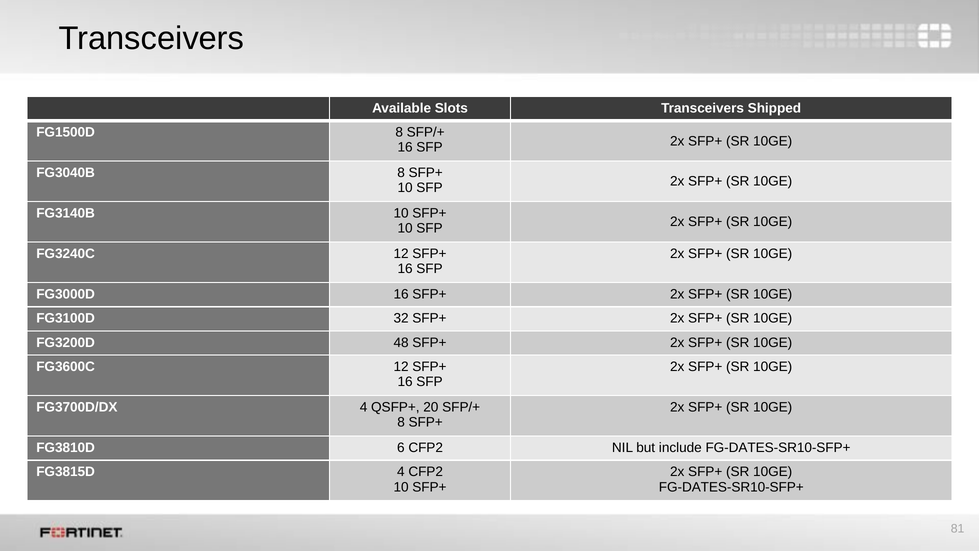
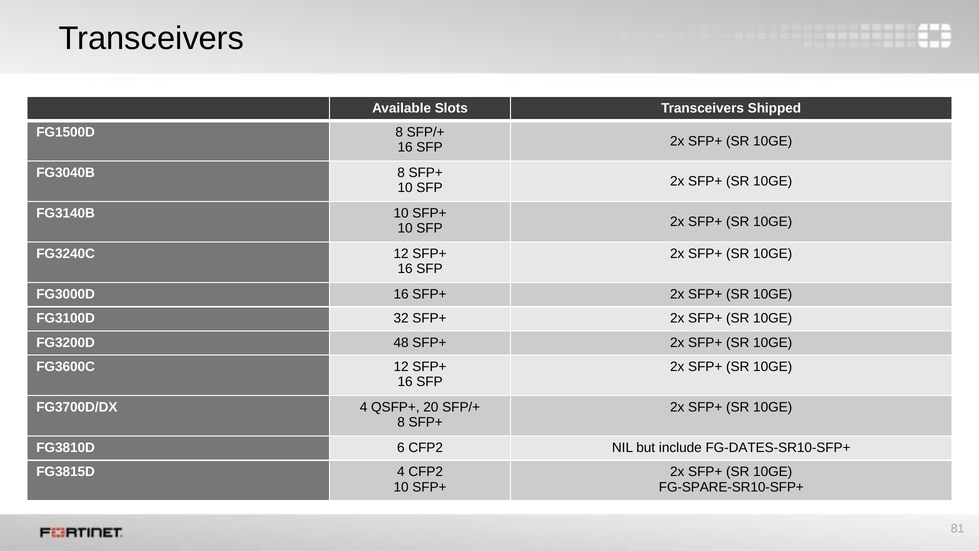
FG-DATES-SR10-SFP+ at (731, 487): FG-DATES-SR10-SFP+ -> FG-SPARE-SR10-SFP+
